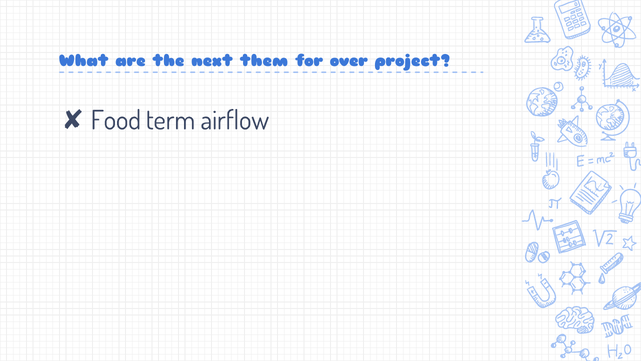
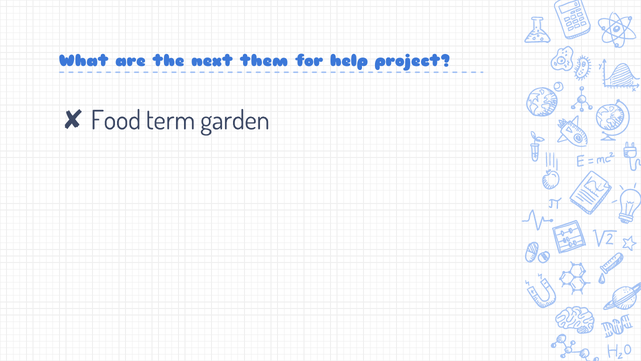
over: over -> help
airflow: airflow -> garden
